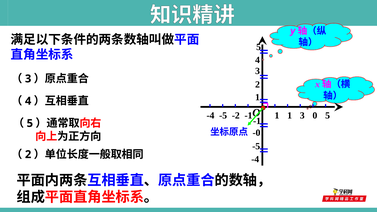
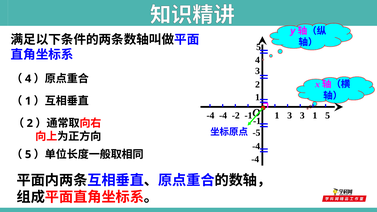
3 at (28, 79): 3 -> 4
4 at (28, 101): 4 -> 1
1 1: 1 -> 3
0 at (315, 115): 0 -> 1
-4 -5: -5 -> -4
5 at (30, 123): 5 -> 2
-0: -0 -> -5
-5 at (256, 146): -5 -> -4
2 at (28, 154): 2 -> 5
